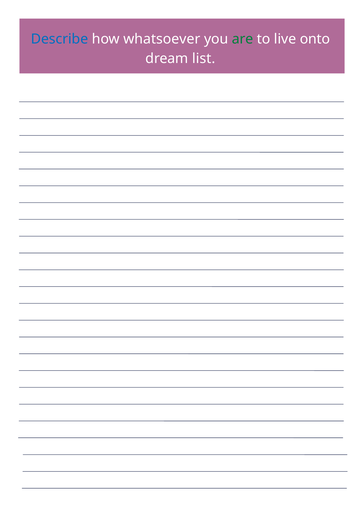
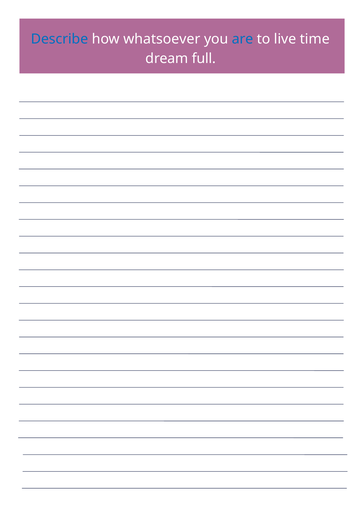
are colour: green -> blue
onto: onto -> time
list: list -> full
